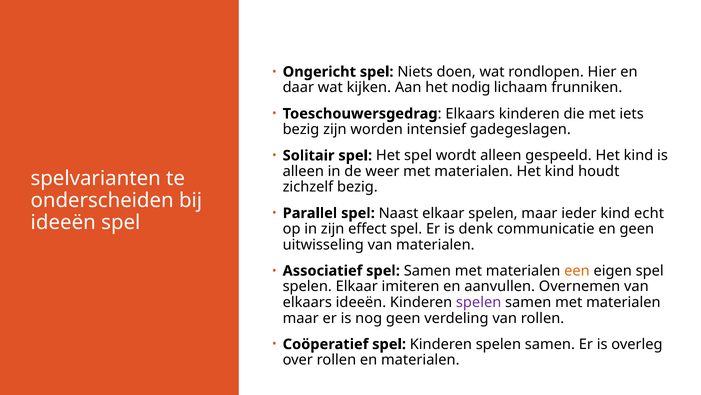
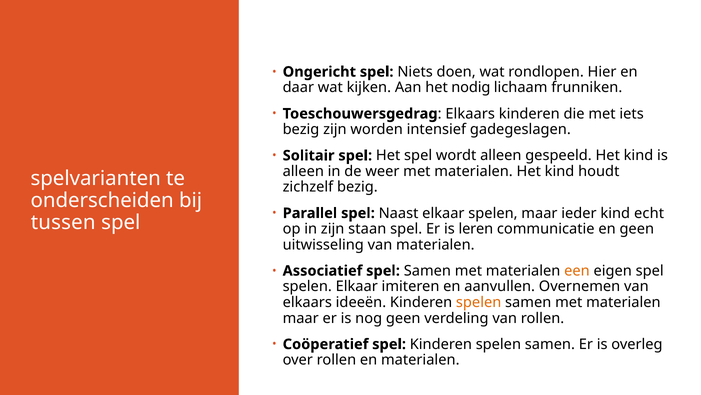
ideeën at (63, 222): ideeën -> tussen
effect: effect -> staan
denk: denk -> leren
spelen at (479, 302) colour: purple -> orange
